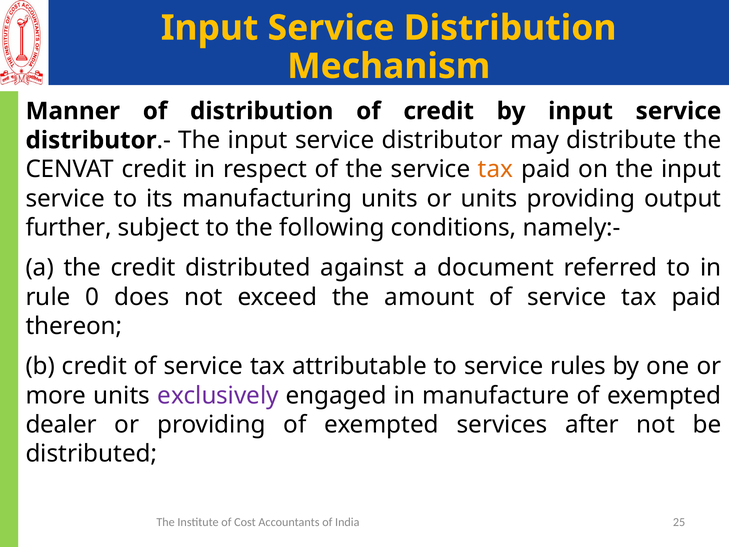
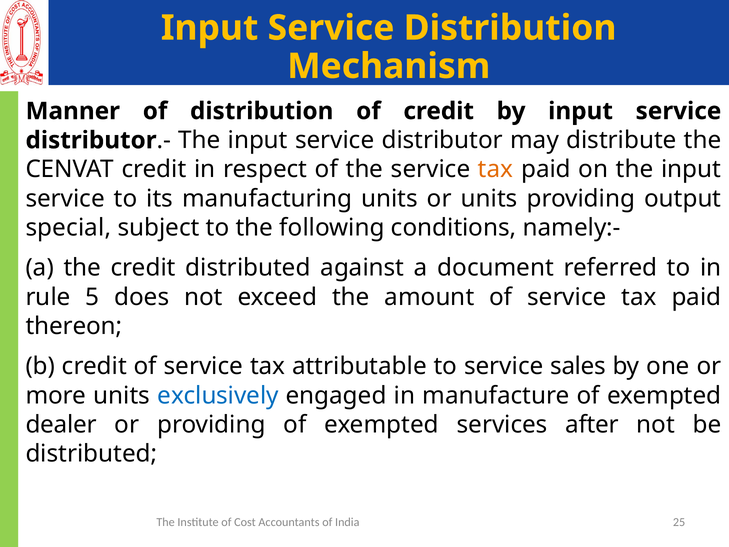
further: further -> special
0: 0 -> 5
rules: rules -> sales
exclusively colour: purple -> blue
